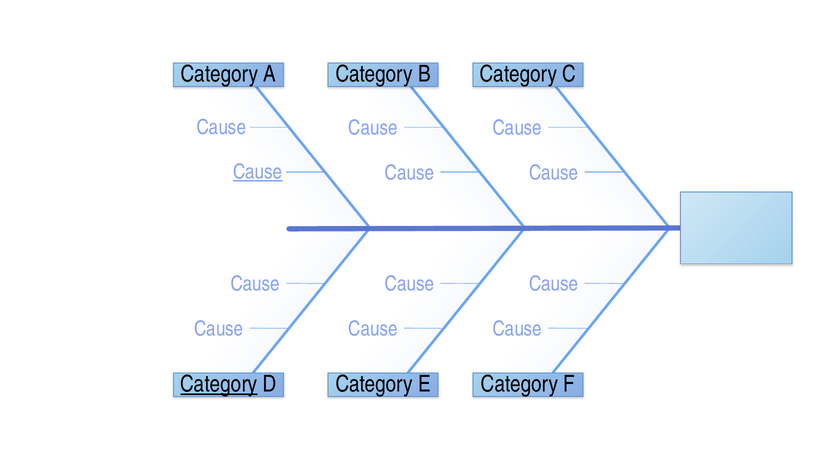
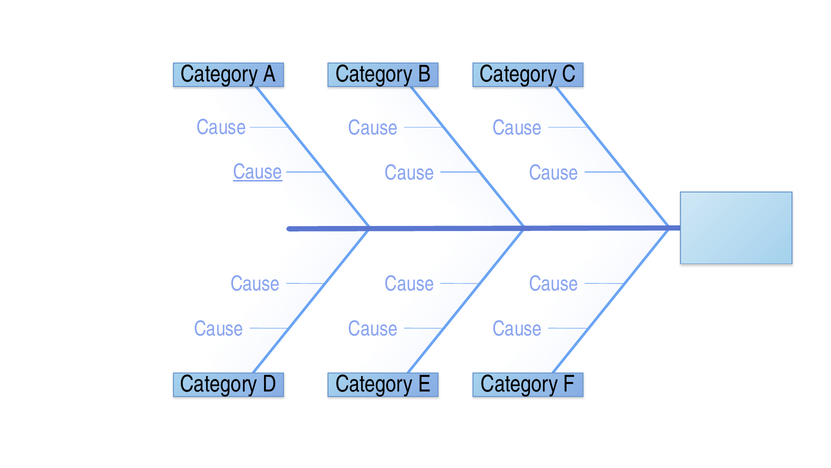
Category at (219, 384) underline: present -> none
